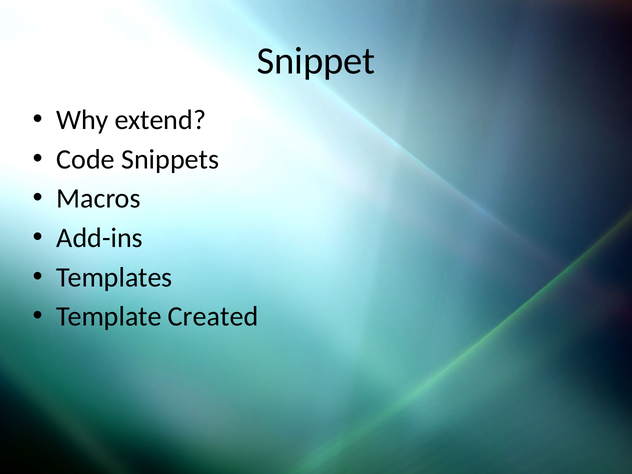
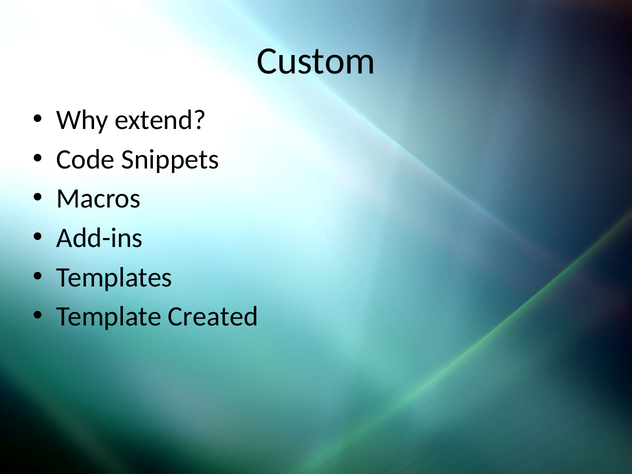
Snippet: Snippet -> Custom
